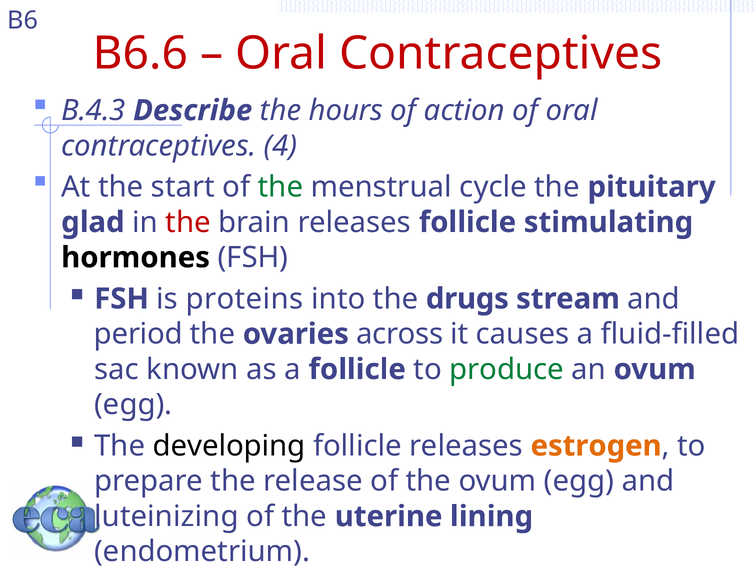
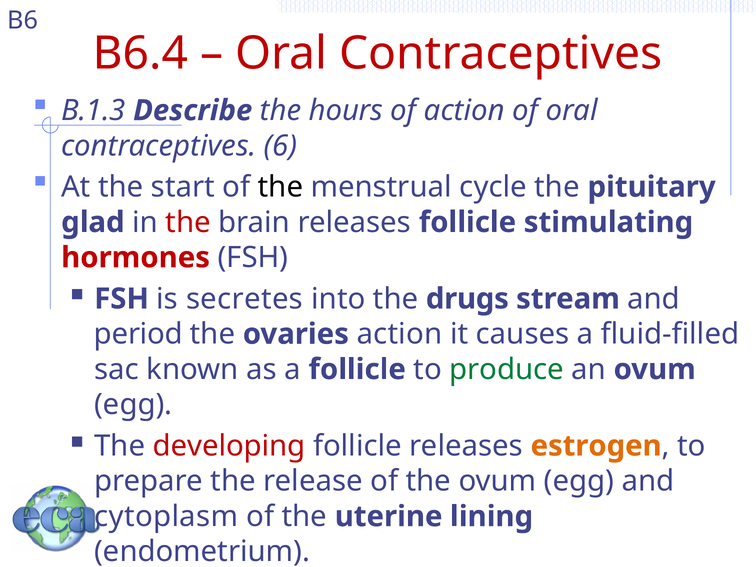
B6.6: B6.6 -> B6.4
B.4.3: B.4.3 -> B.1.3
4: 4 -> 6
the at (280, 187) colour: green -> black
hormones colour: black -> red
proteins: proteins -> secretes
ovaries across: across -> action
developing colour: black -> red
luteinizing: luteinizing -> cytoplasm
